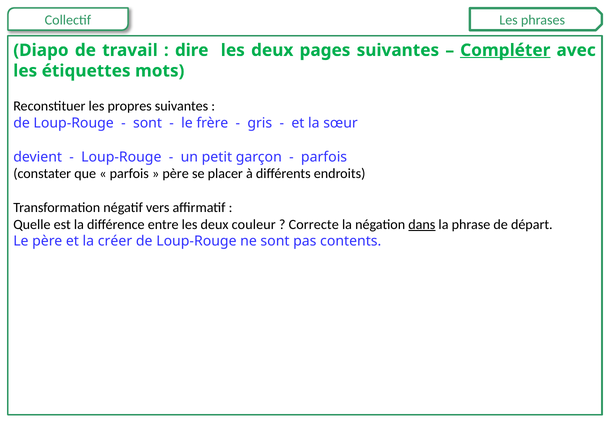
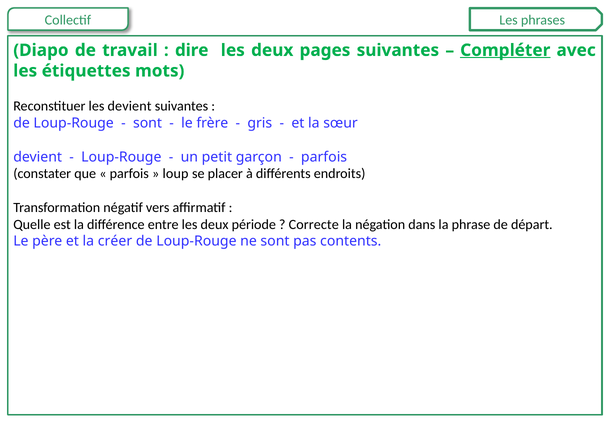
les propres: propres -> devient
père at (176, 174): père -> loup
couleur: couleur -> période
dans underline: present -> none
